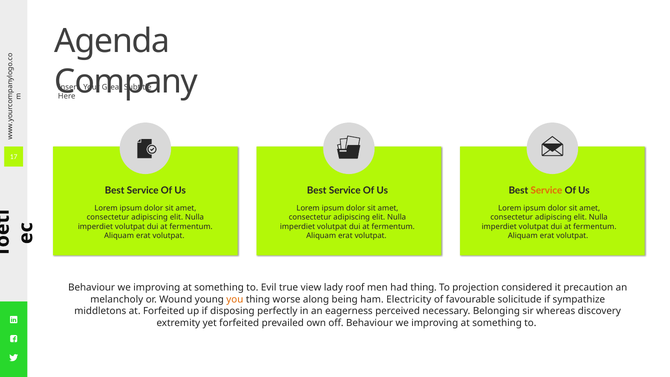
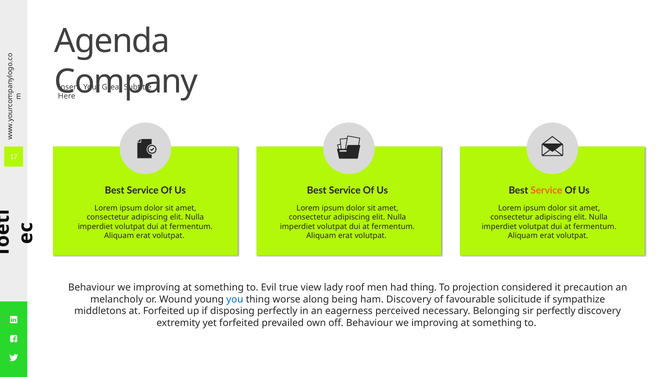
you colour: orange -> blue
ham Electricity: Electricity -> Discovery
sir whereas: whereas -> perfectly
